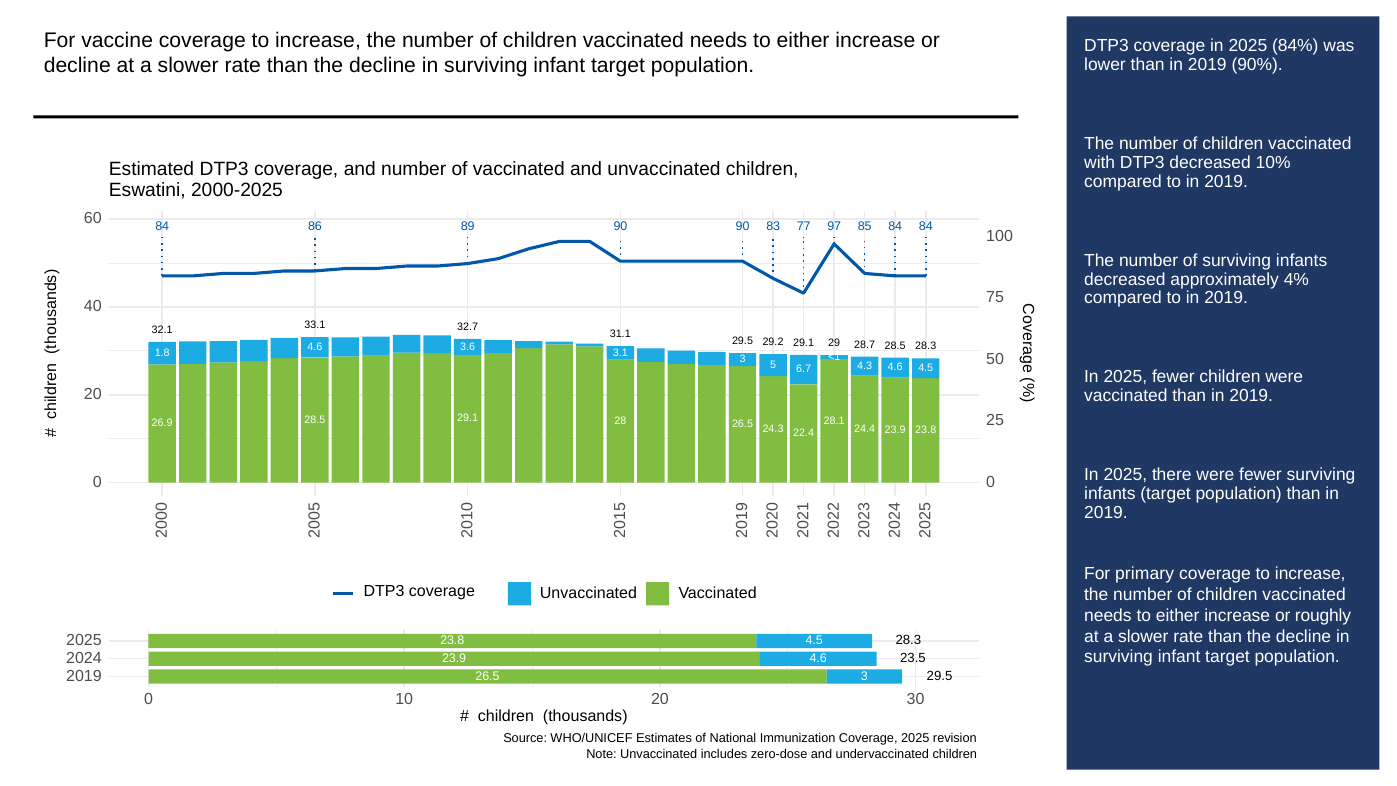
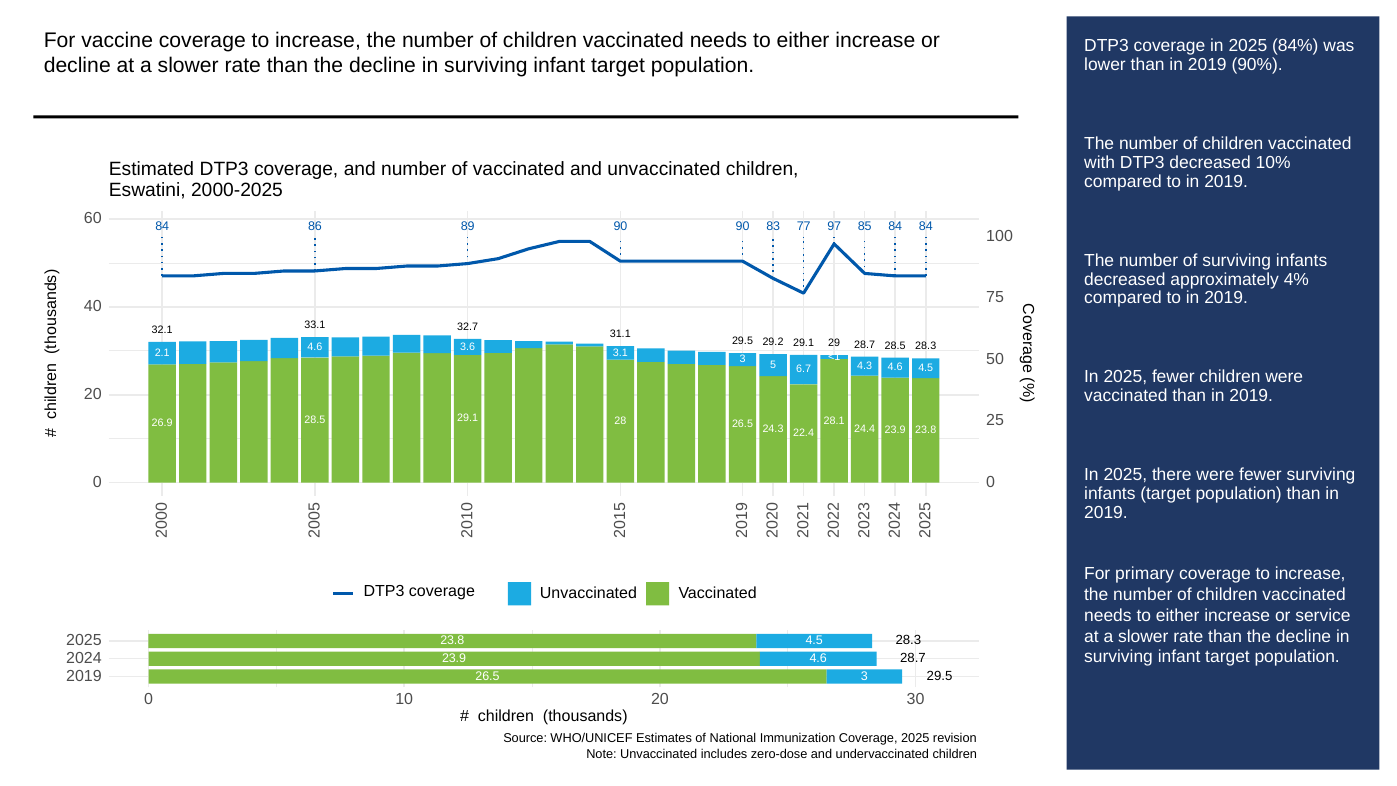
1.8: 1.8 -> 2.1
roughly: roughly -> service
23.5 at (913, 658): 23.5 -> 28.7
